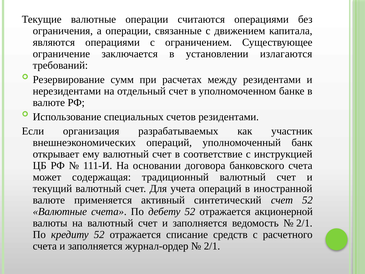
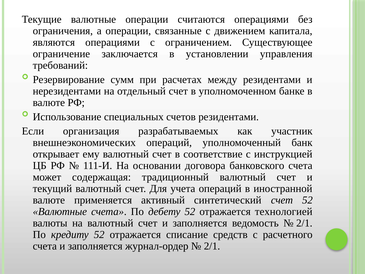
излагаются: излагаются -> управления
акционерной: акционерной -> технологией
